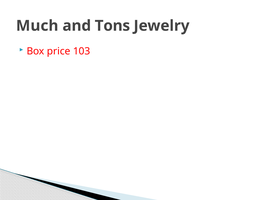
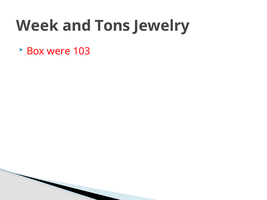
Much: Much -> Week
price: price -> were
